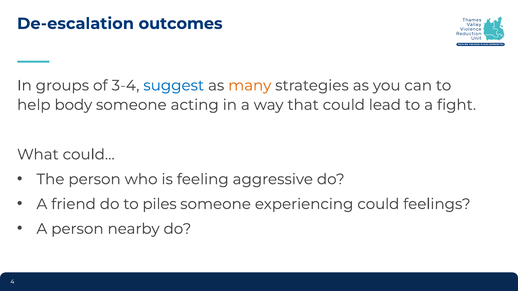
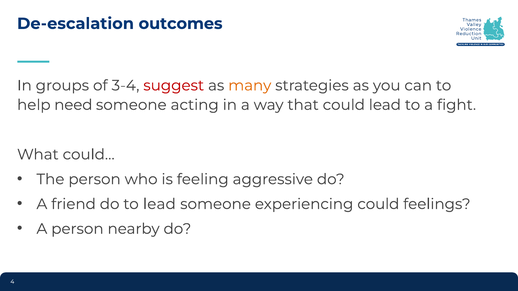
suggest colour: blue -> red
body: body -> need
to piles: piles -> lead
